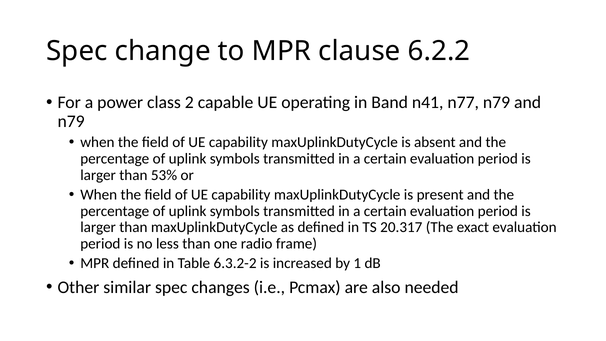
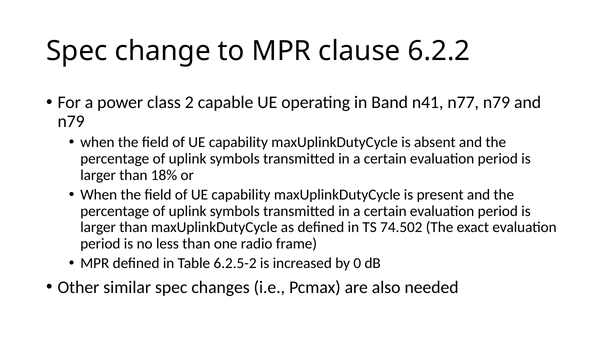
53%: 53% -> 18%
20.317: 20.317 -> 74.502
6.3.2-2: 6.3.2-2 -> 6.2.5-2
1: 1 -> 0
